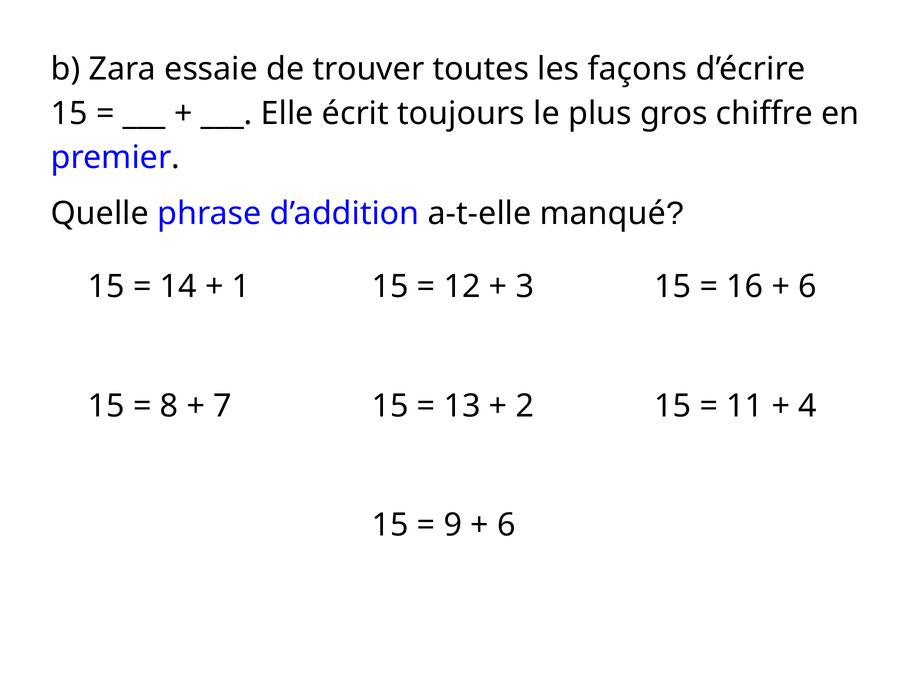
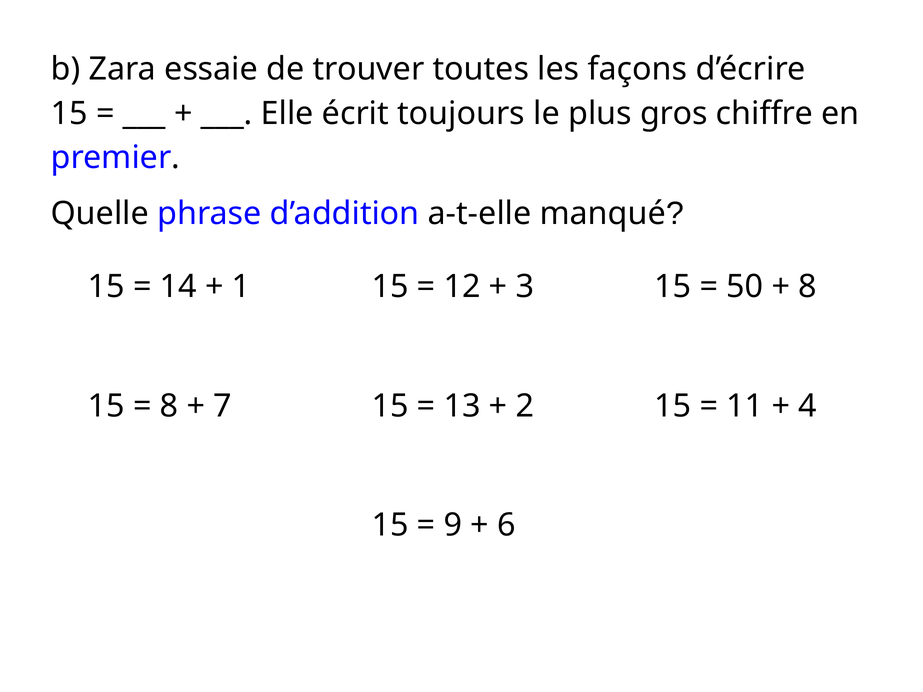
16: 16 -> 50
6 at (808, 286): 6 -> 8
